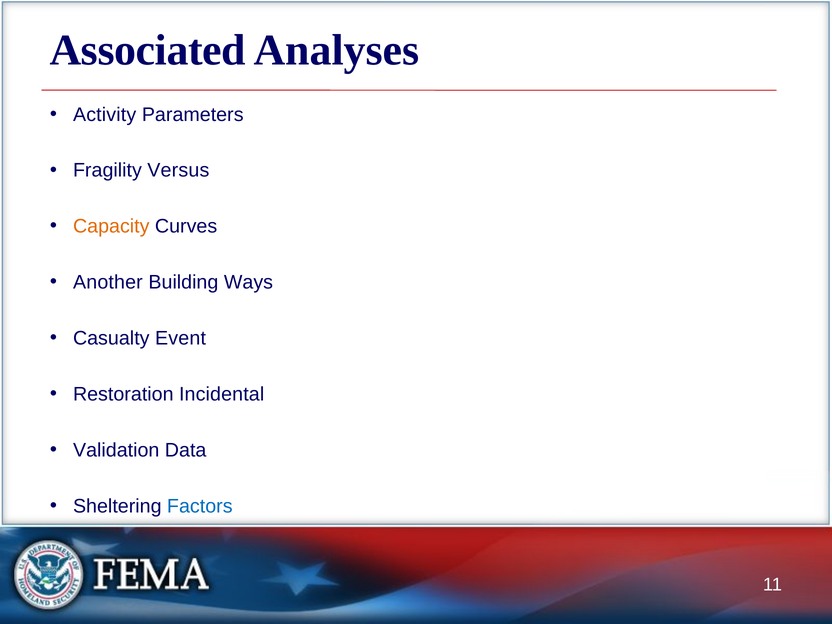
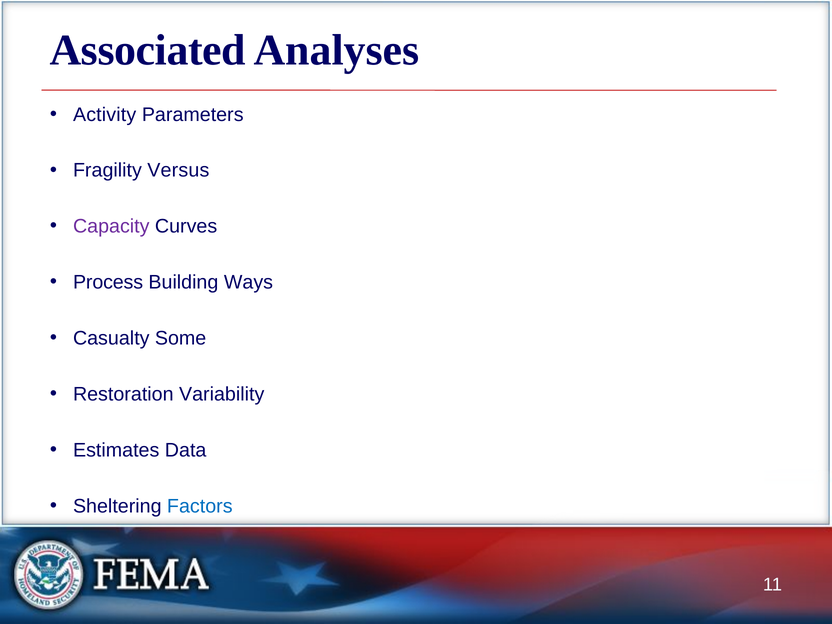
Capacity colour: orange -> purple
Another: Another -> Process
Event: Event -> Some
Incidental: Incidental -> Variability
Validation: Validation -> Estimates
